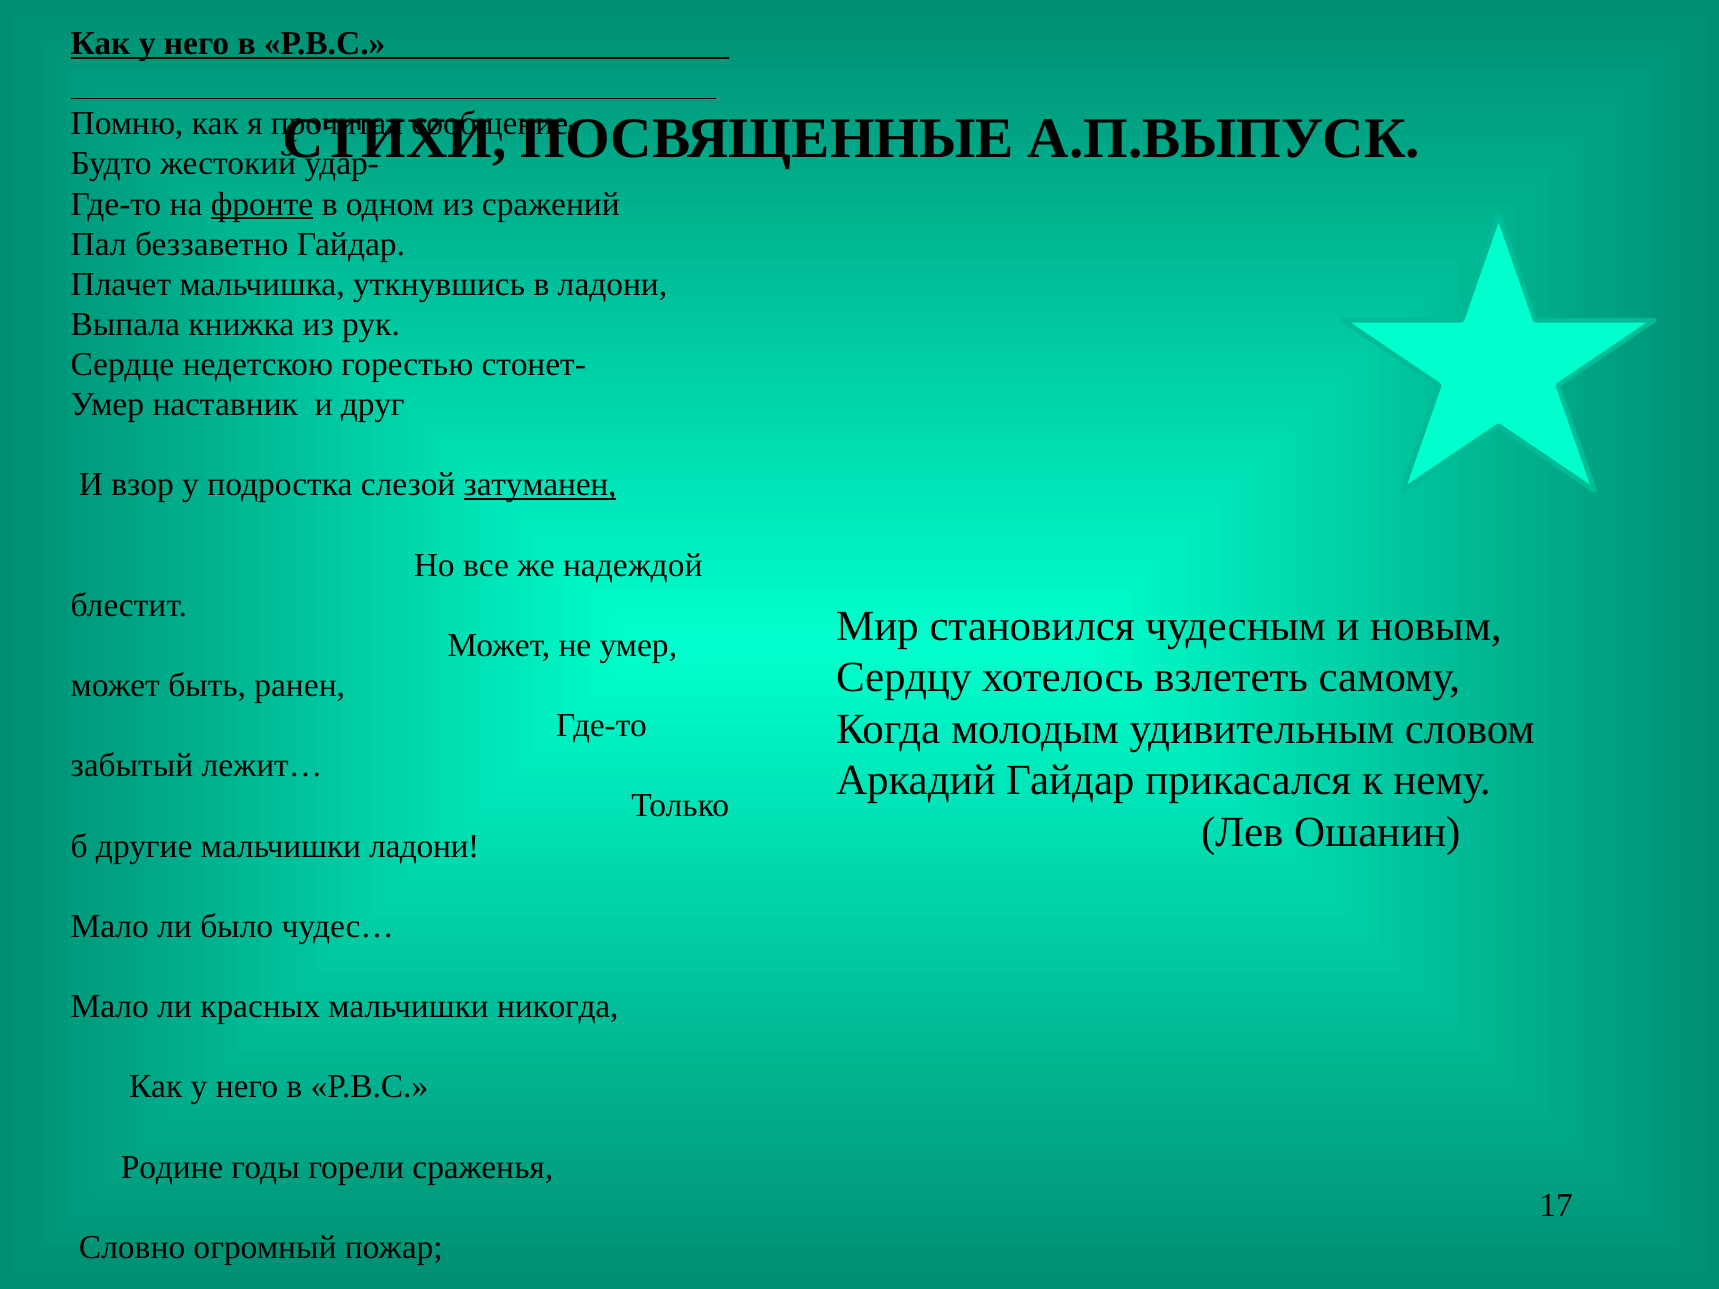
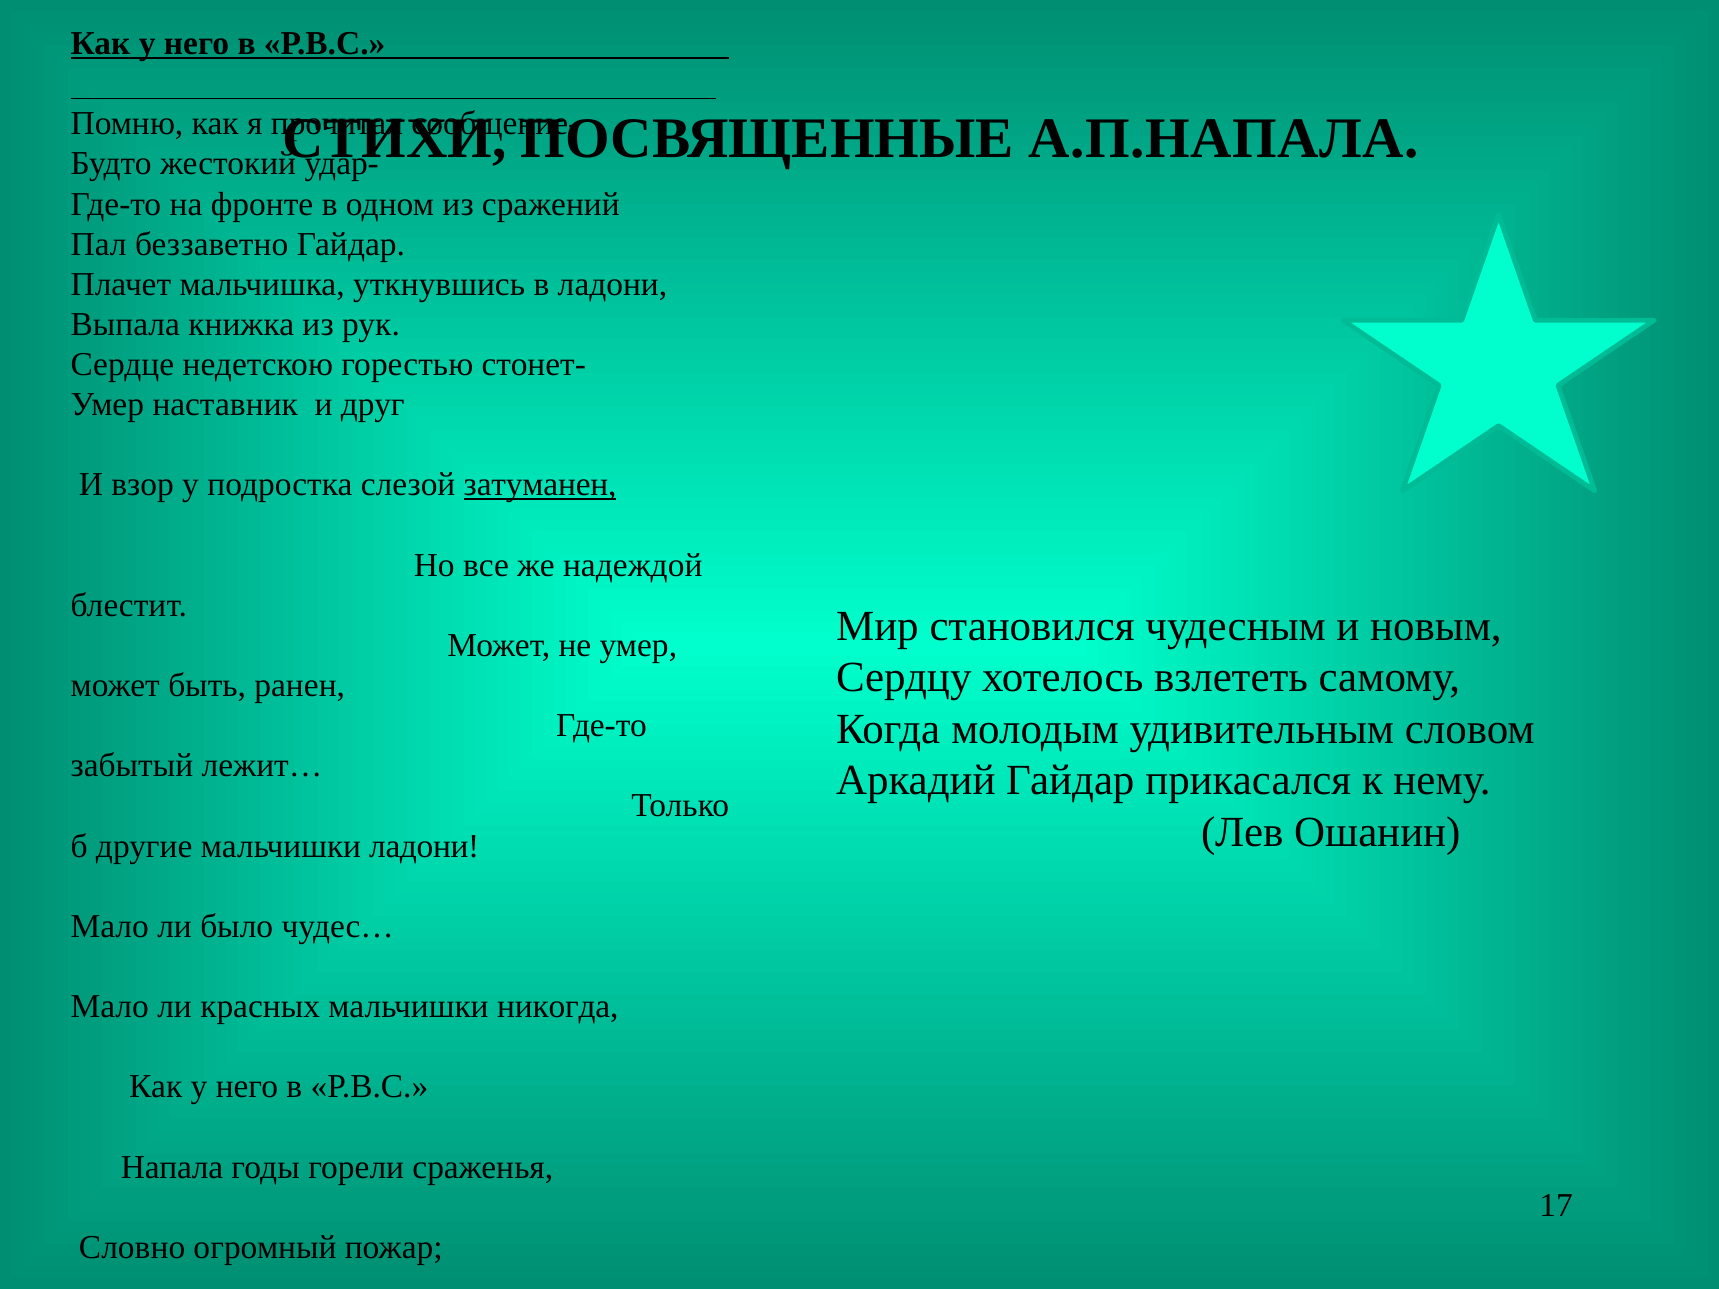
А.П.ВЫПУСК: А.П.ВЫПУСК -> А.П.НАПАЛА
фронте underline: present -> none
Родине: Родине -> Напала
